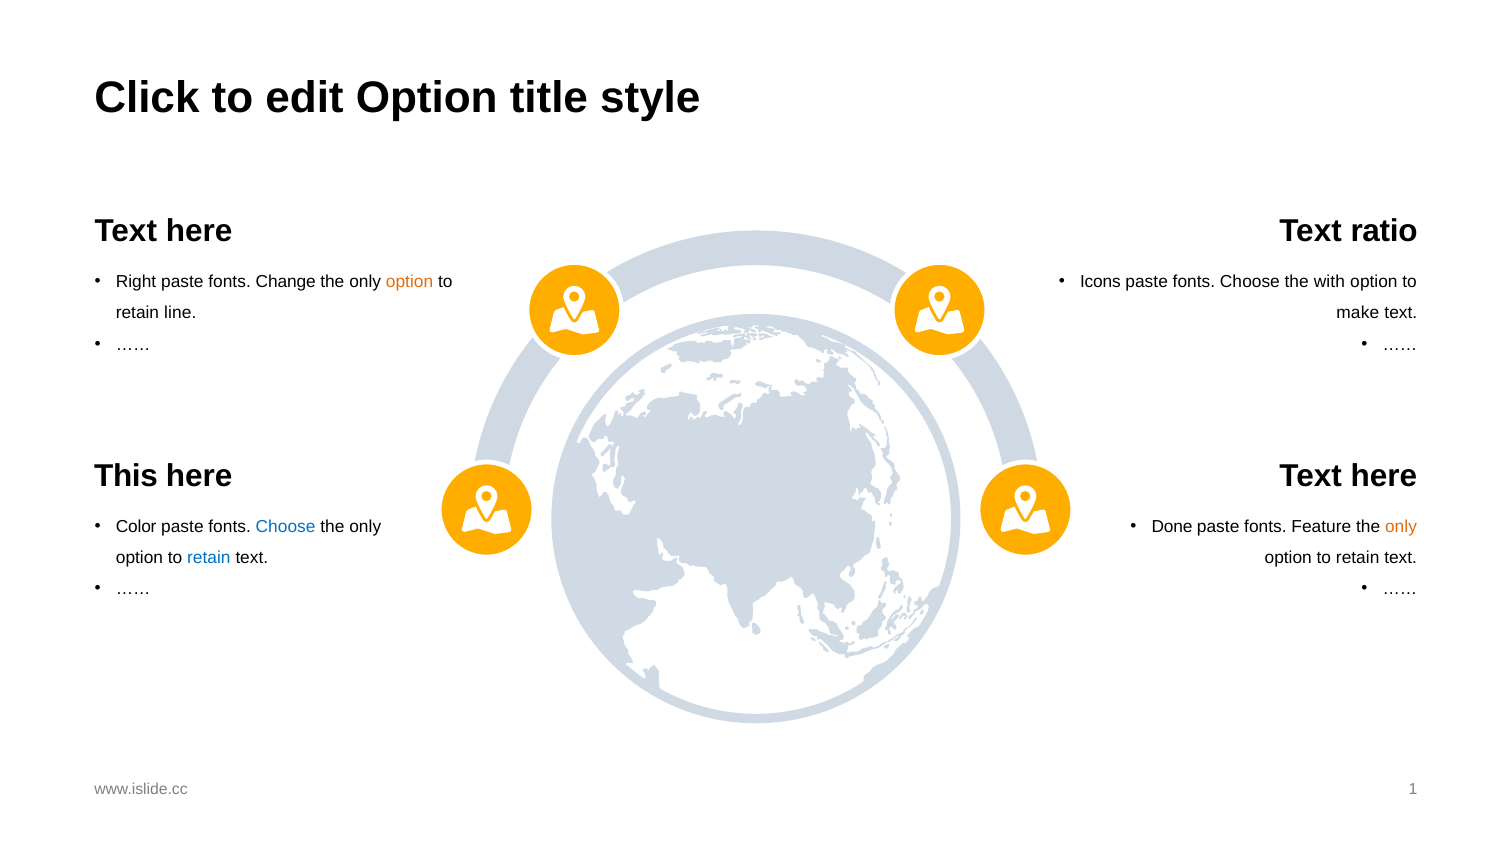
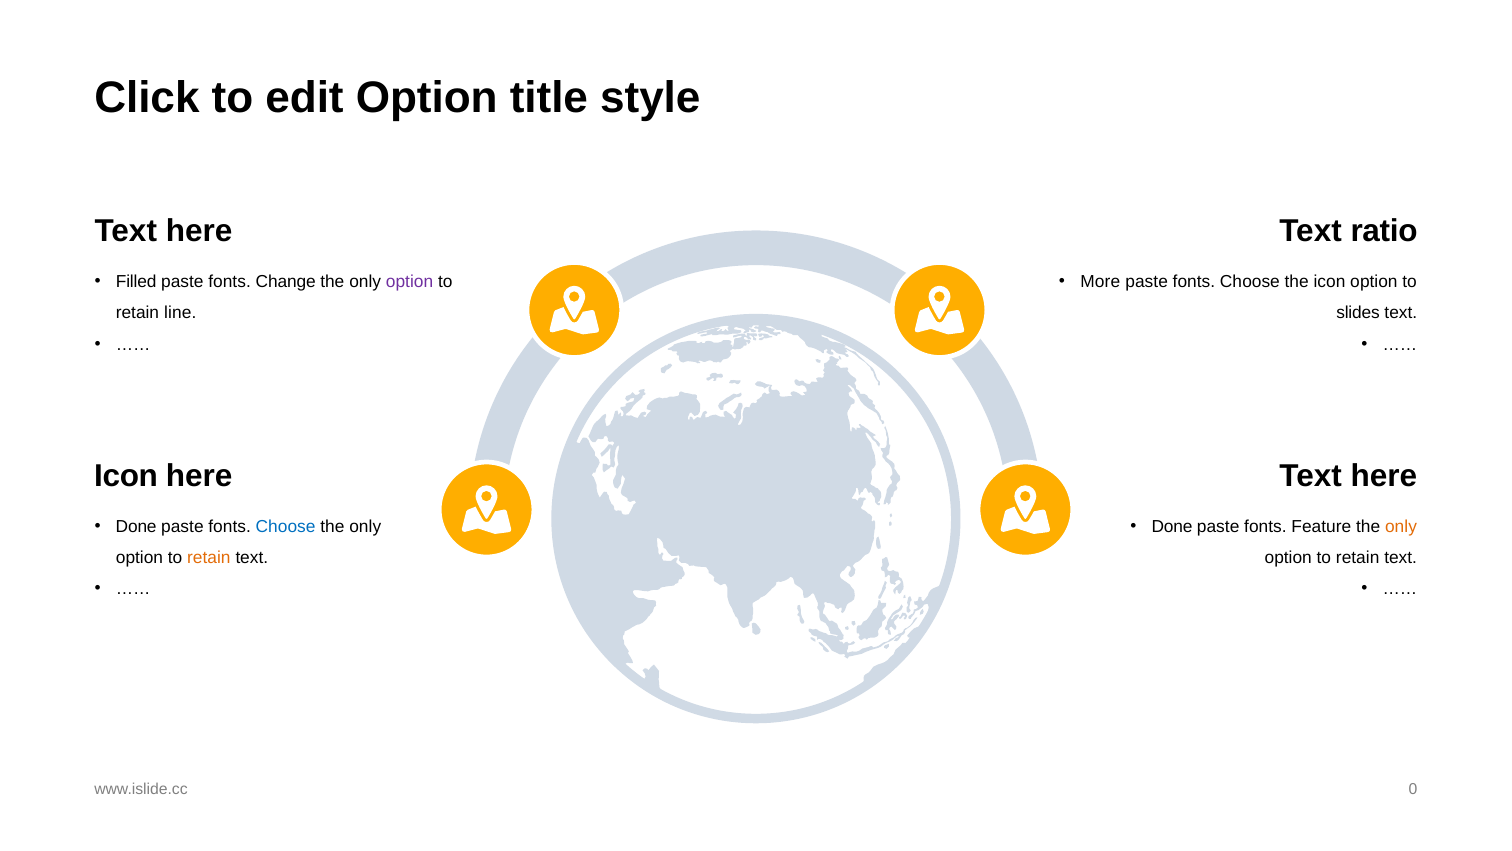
Right: Right -> Filled
option at (410, 282) colour: orange -> purple
Icons: Icons -> More
the with: with -> icon
make: make -> slides
This at (126, 476): This -> Icon
Color at (136, 526): Color -> Done
retain at (209, 557) colour: blue -> orange
1: 1 -> 0
